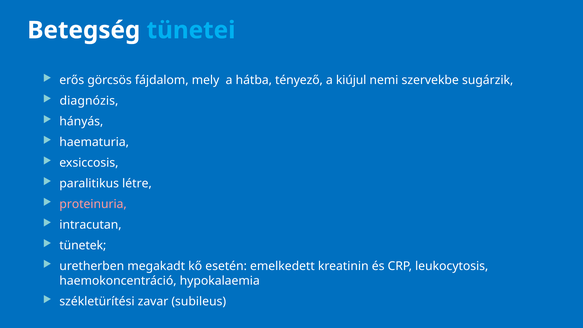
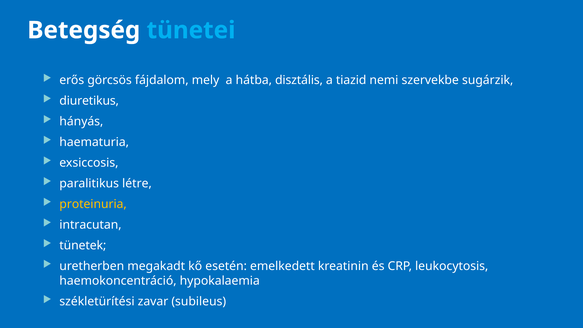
tényező: tényező -> disztális
kiújul: kiújul -> tiazid
diagnózis: diagnózis -> diuretikus
proteinuria colour: pink -> yellow
